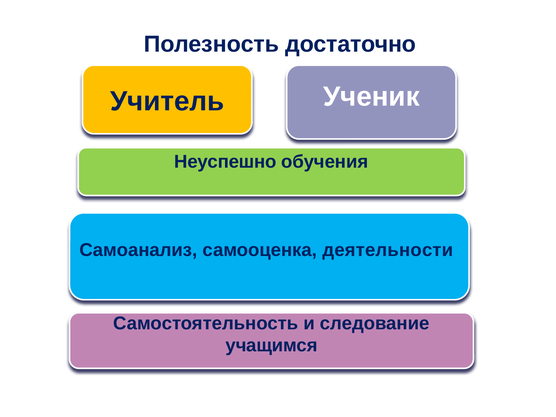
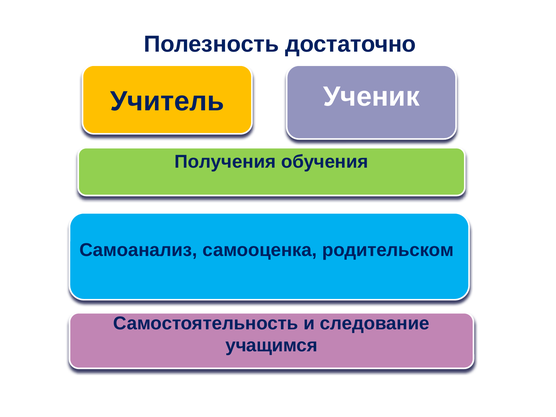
Неуспешно: Неуспешно -> Получения
деятельности: деятельности -> родительском
